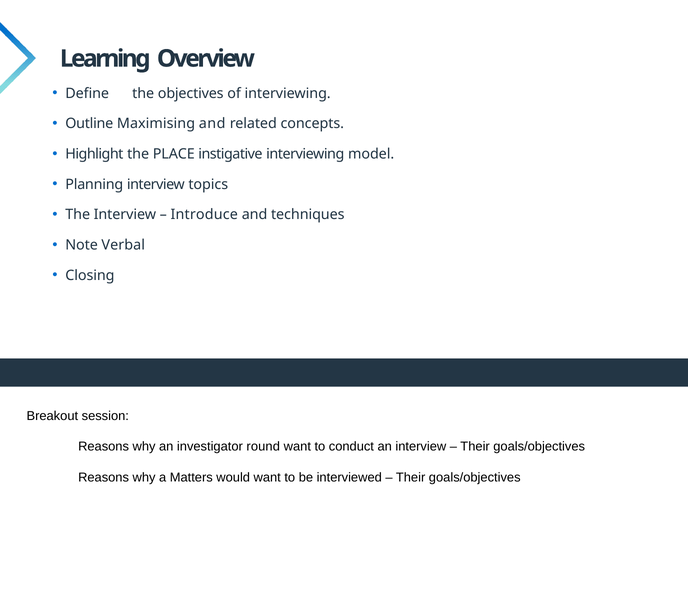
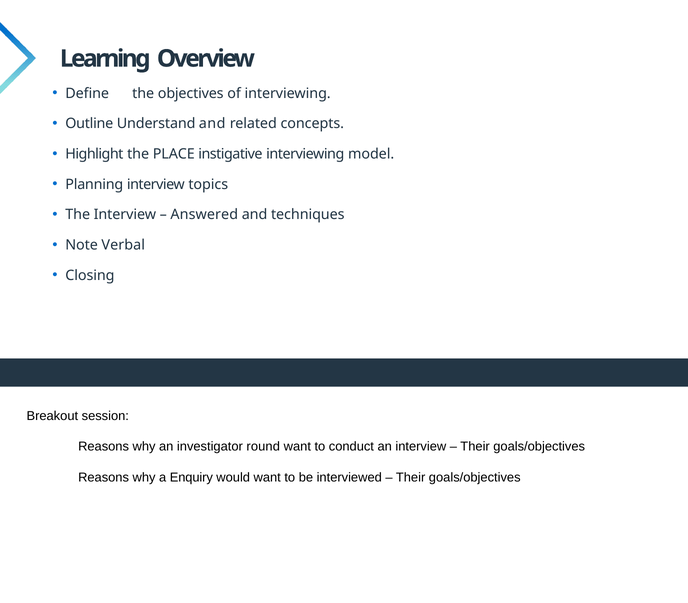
Maximising: Maximising -> Understand
Introduce: Introduce -> Answered
Matters: Matters -> Enquiry
